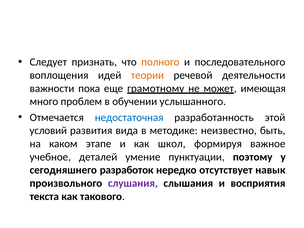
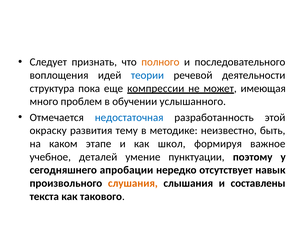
теории colour: orange -> blue
важности: важности -> структура
грамотному: грамотному -> компрессии
условий: условий -> окраску
вида: вида -> тему
разработок: разработок -> апробации
слушания colour: purple -> orange
восприятия: восприятия -> составлены
